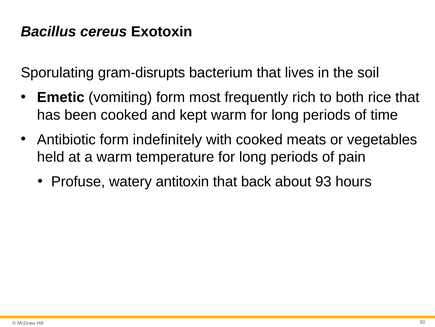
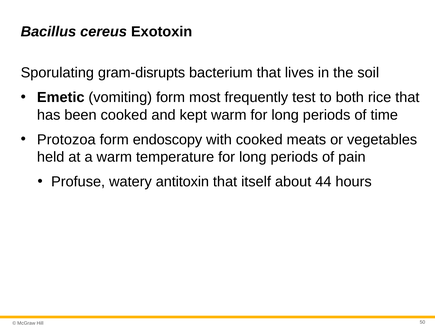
rich: rich -> test
Antibiotic: Antibiotic -> Protozoa
indefinitely: indefinitely -> endoscopy
back: back -> itself
93: 93 -> 44
